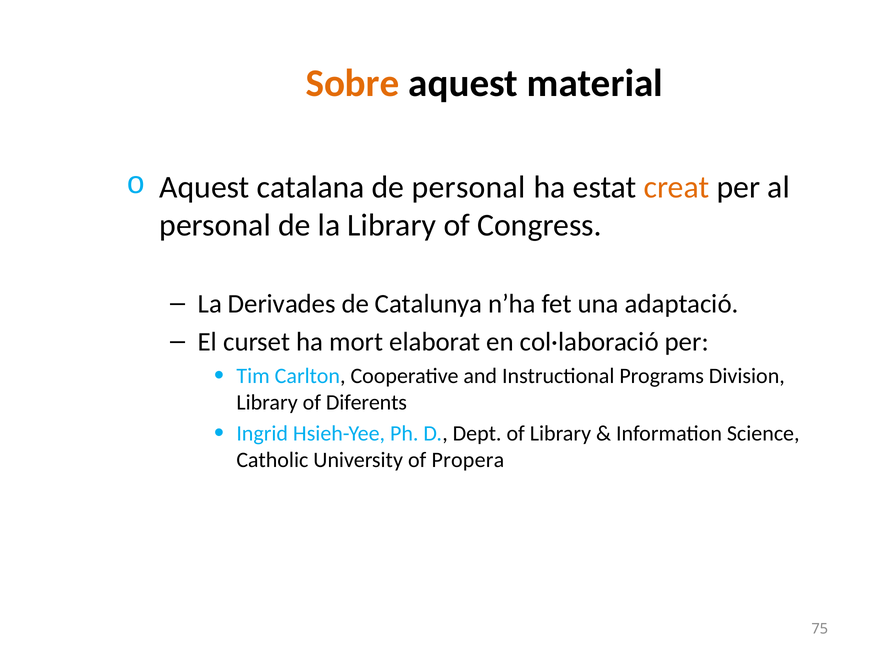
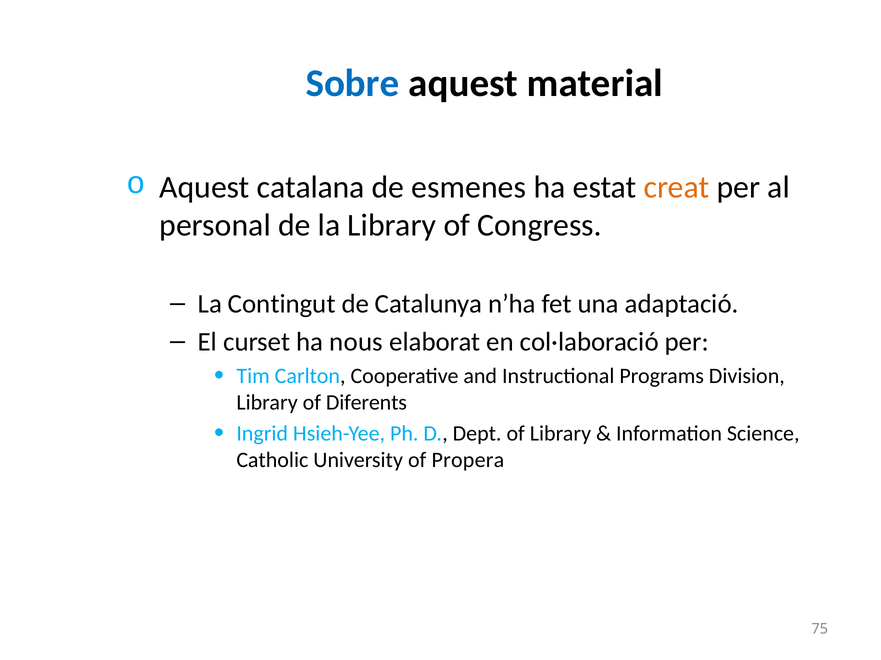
Sobre colour: orange -> blue
de personal: personal -> esmenes
Derivades: Derivades -> Contingut
mort: mort -> nous
